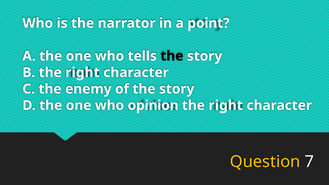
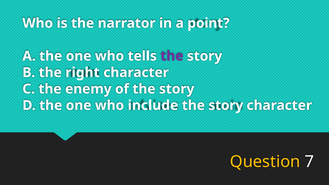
the at (172, 56) colour: black -> purple
opinion: opinion -> include
right at (226, 105): right -> story
